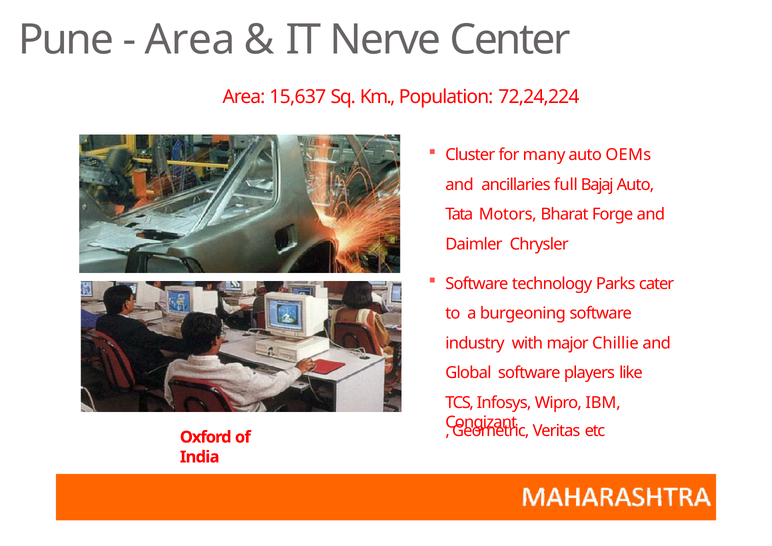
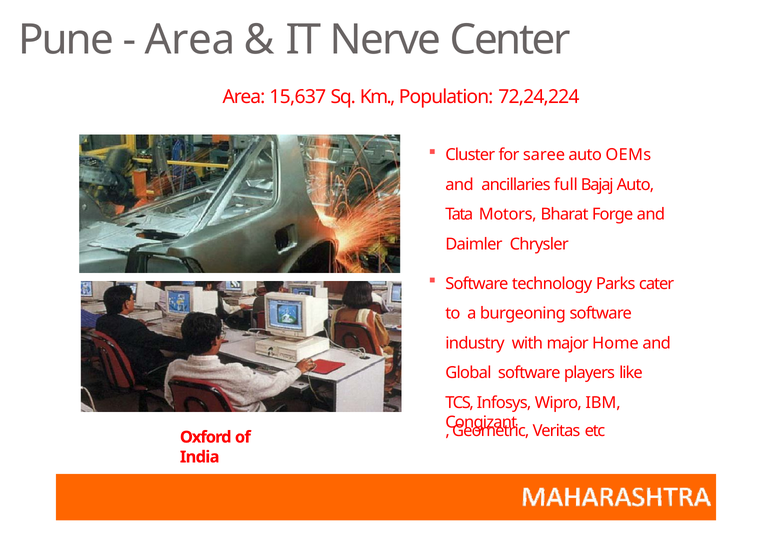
many: many -> saree
Chillie: Chillie -> Home
